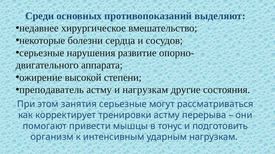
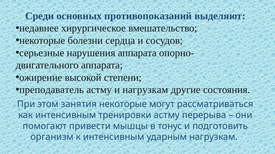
нарушения развитие: развитие -> аппарата
занятия серьезные: серьезные -> некоторые
как корректирует: корректирует -> интенсивным
